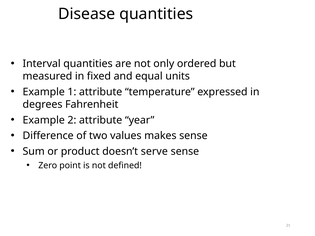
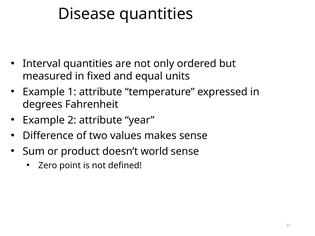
serve: serve -> world
